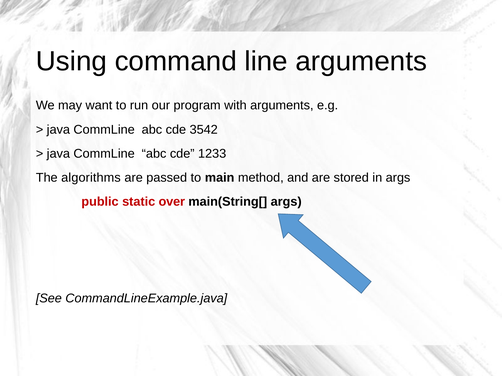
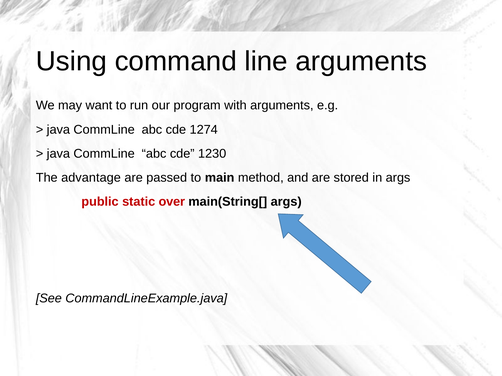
3542: 3542 -> 1274
1233: 1233 -> 1230
algorithms: algorithms -> advantage
